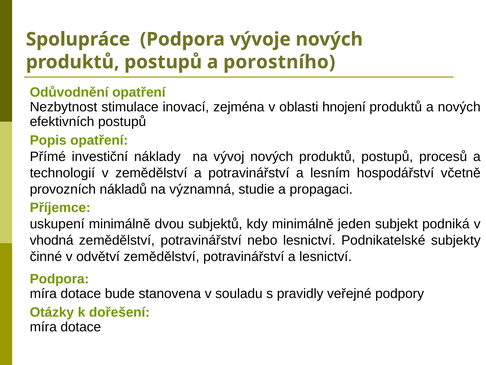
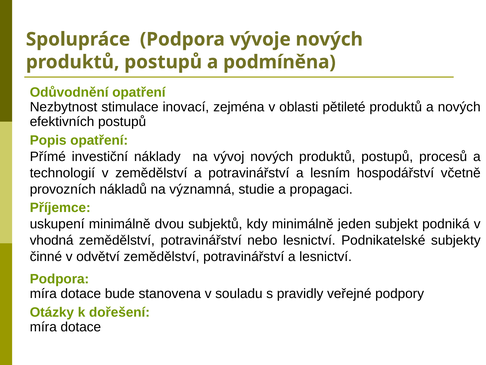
porostního: porostního -> podmíněna
hnojení: hnojení -> pětileté
